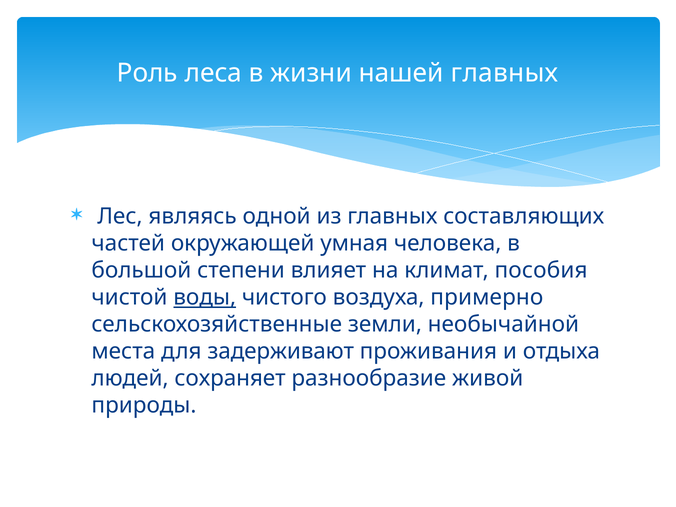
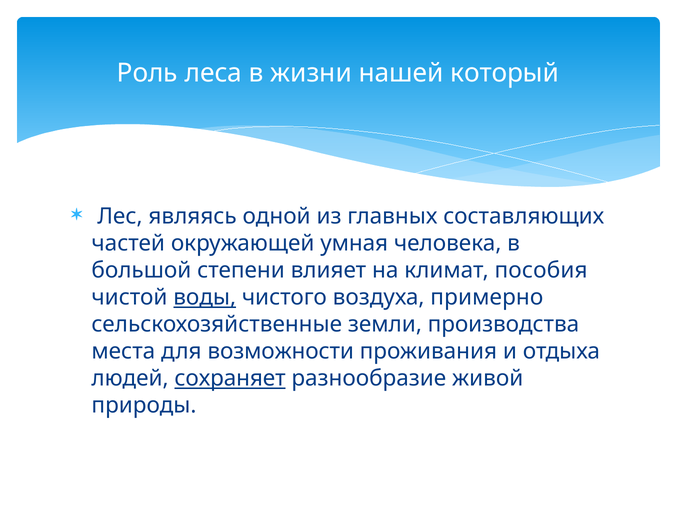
нашей главных: главных -> который
необычайной: необычайной -> производства
задерживают: задерживают -> возможности
сохраняет underline: none -> present
